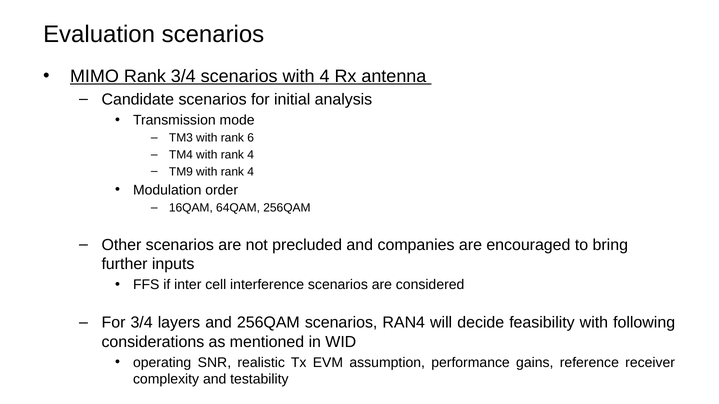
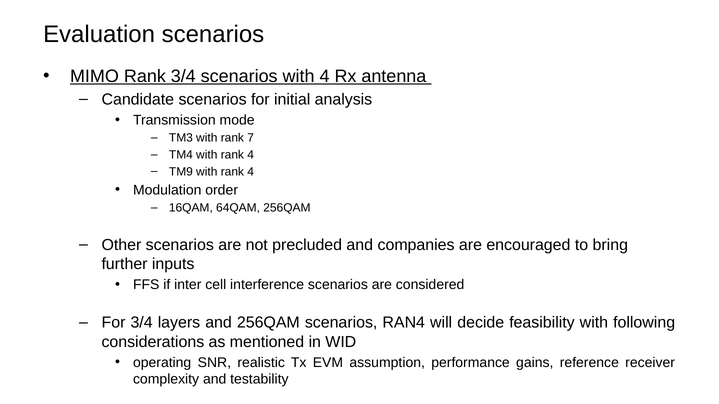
6: 6 -> 7
